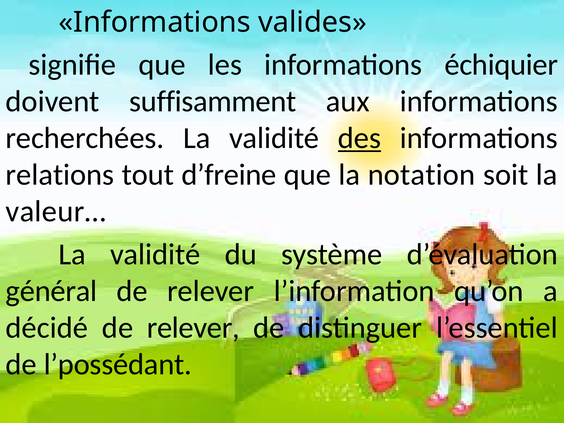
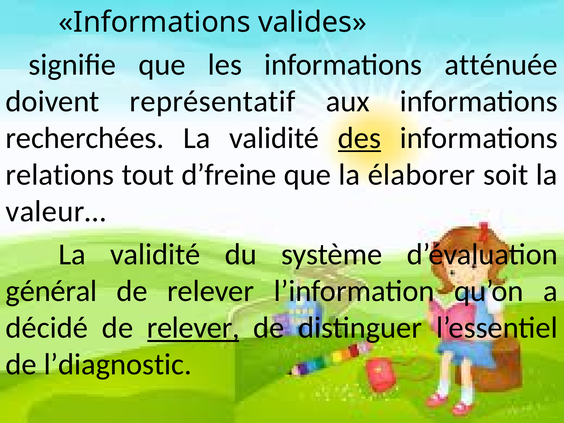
échiquier: échiquier -> atténuée
suffisamment: suffisamment -> représentatif
notation: notation -> élaborer
relever at (193, 328) underline: none -> present
l’possédant: l’possédant -> l’diagnostic
